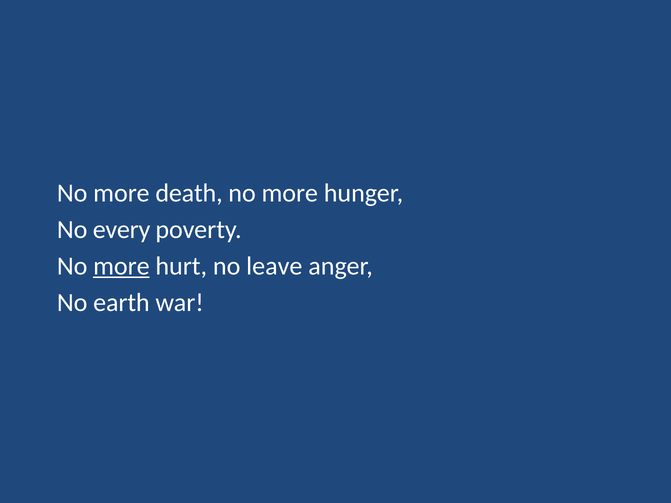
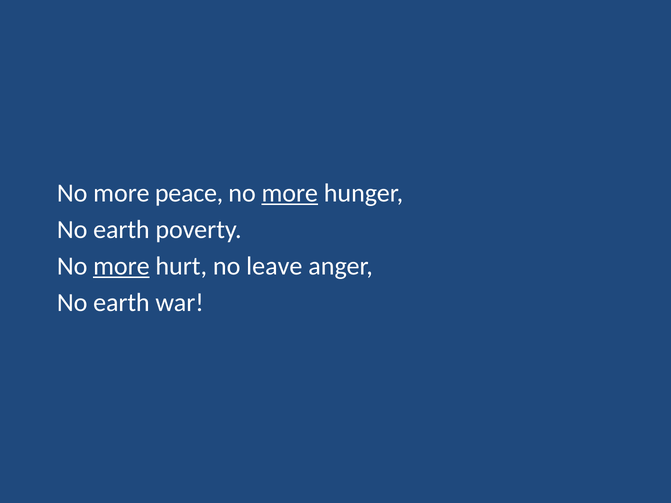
death: death -> peace
more at (290, 193) underline: none -> present
every at (122, 230): every -> earth
